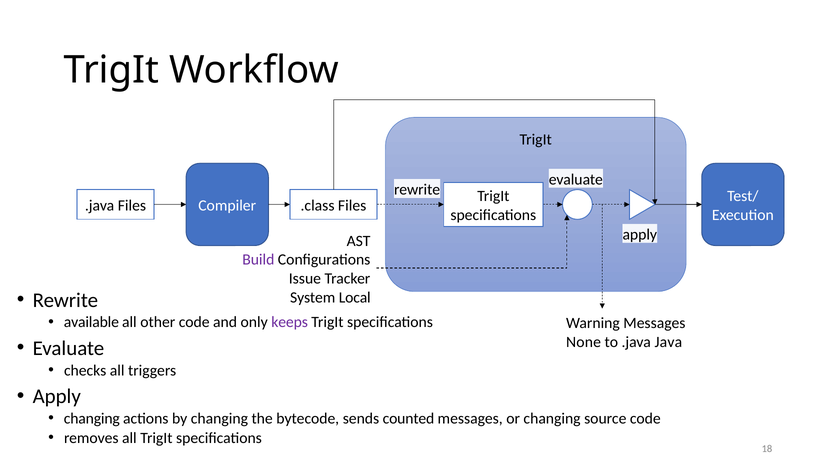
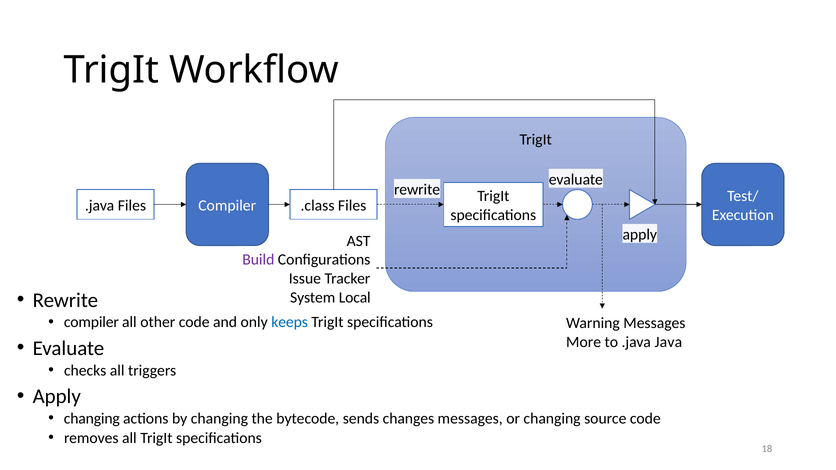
available at (91, 322): available -> compiler
keeps colour: purple -> blue
None: None -> More
counted: counted -> changes
